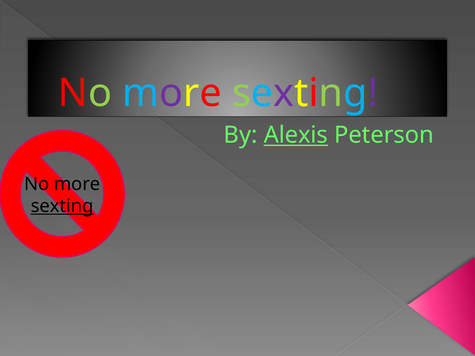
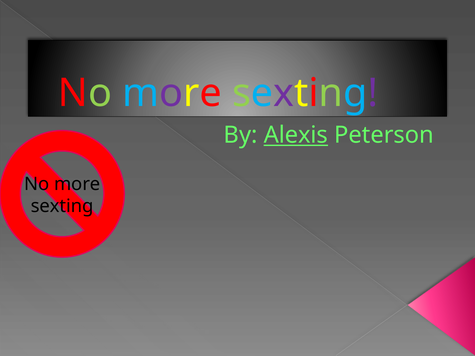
sexting at (62, 206) underline: present -> none
